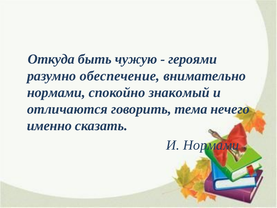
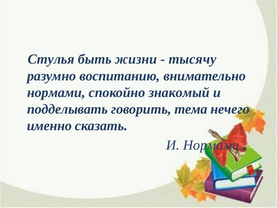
Откуда: Откуда -> Стулья
чужую: чужую -> жизни
героями: героями -> тысячу
обеспечение: обеспечение -> воспитанию
отличаются: отличаются -> подделывать
